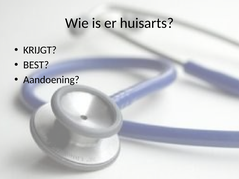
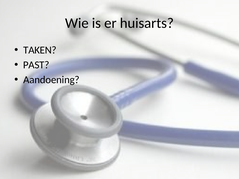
KRIJGT: KRIJGT -> TAKEN
BEST: BEST -> PAST
